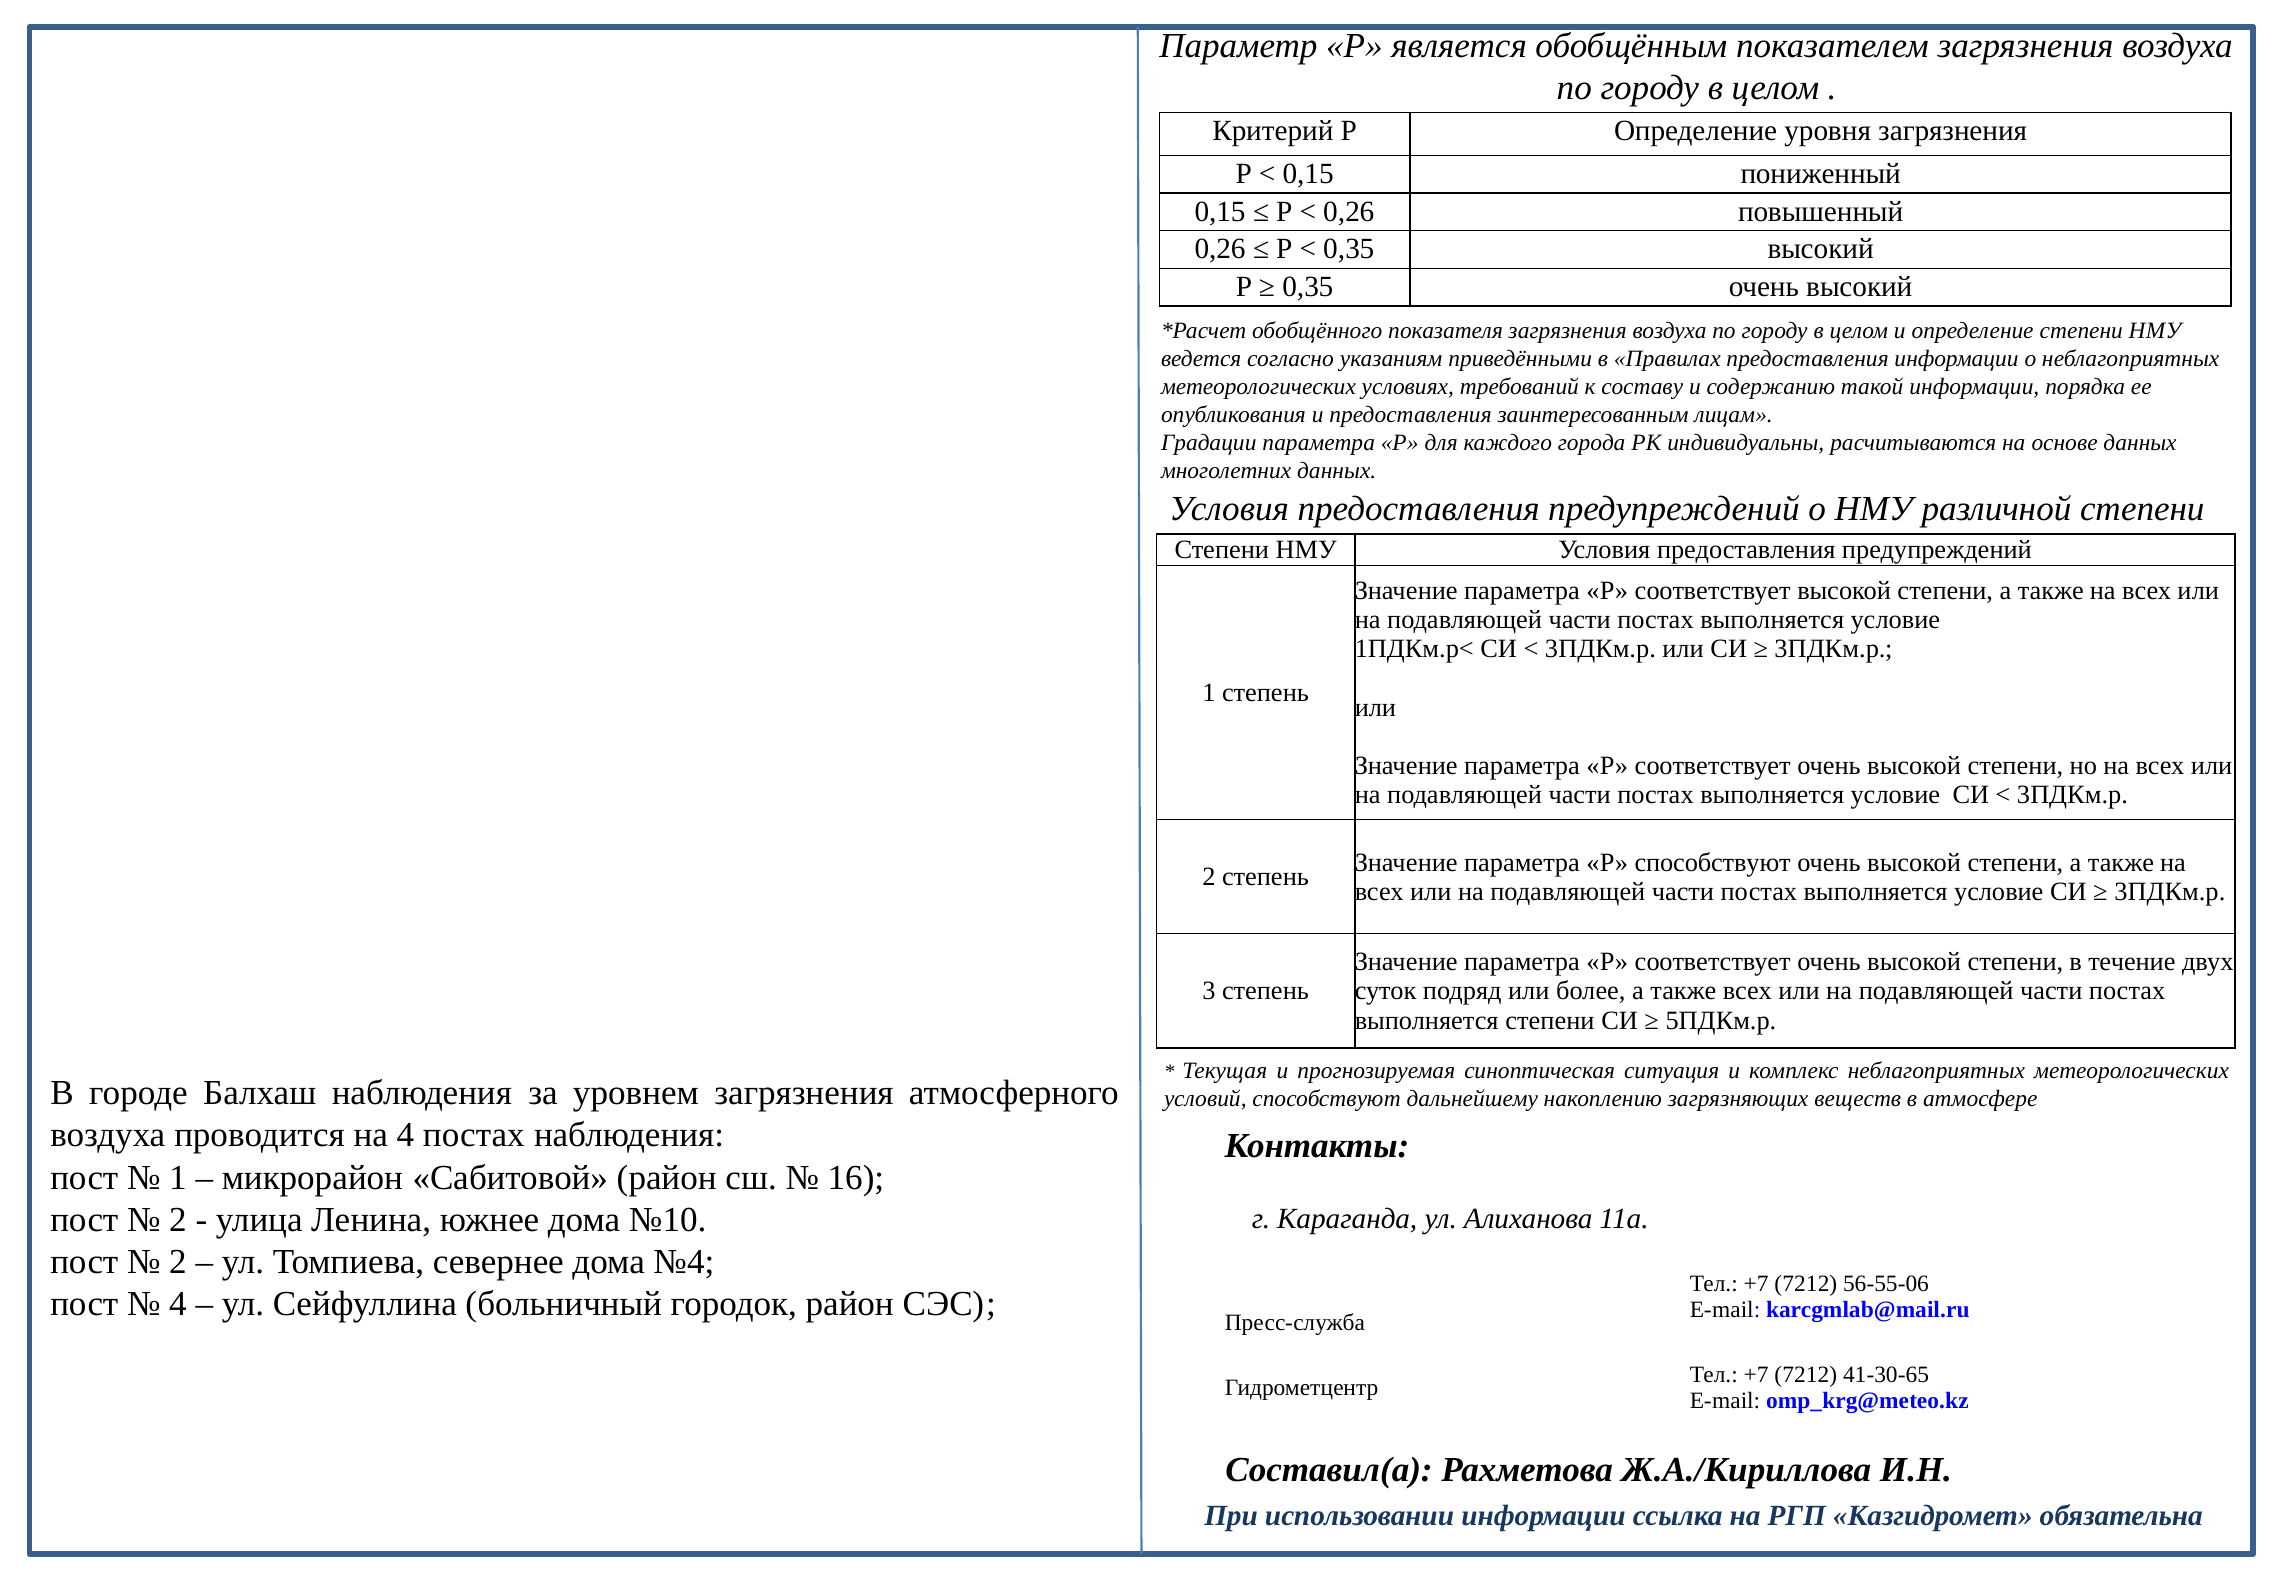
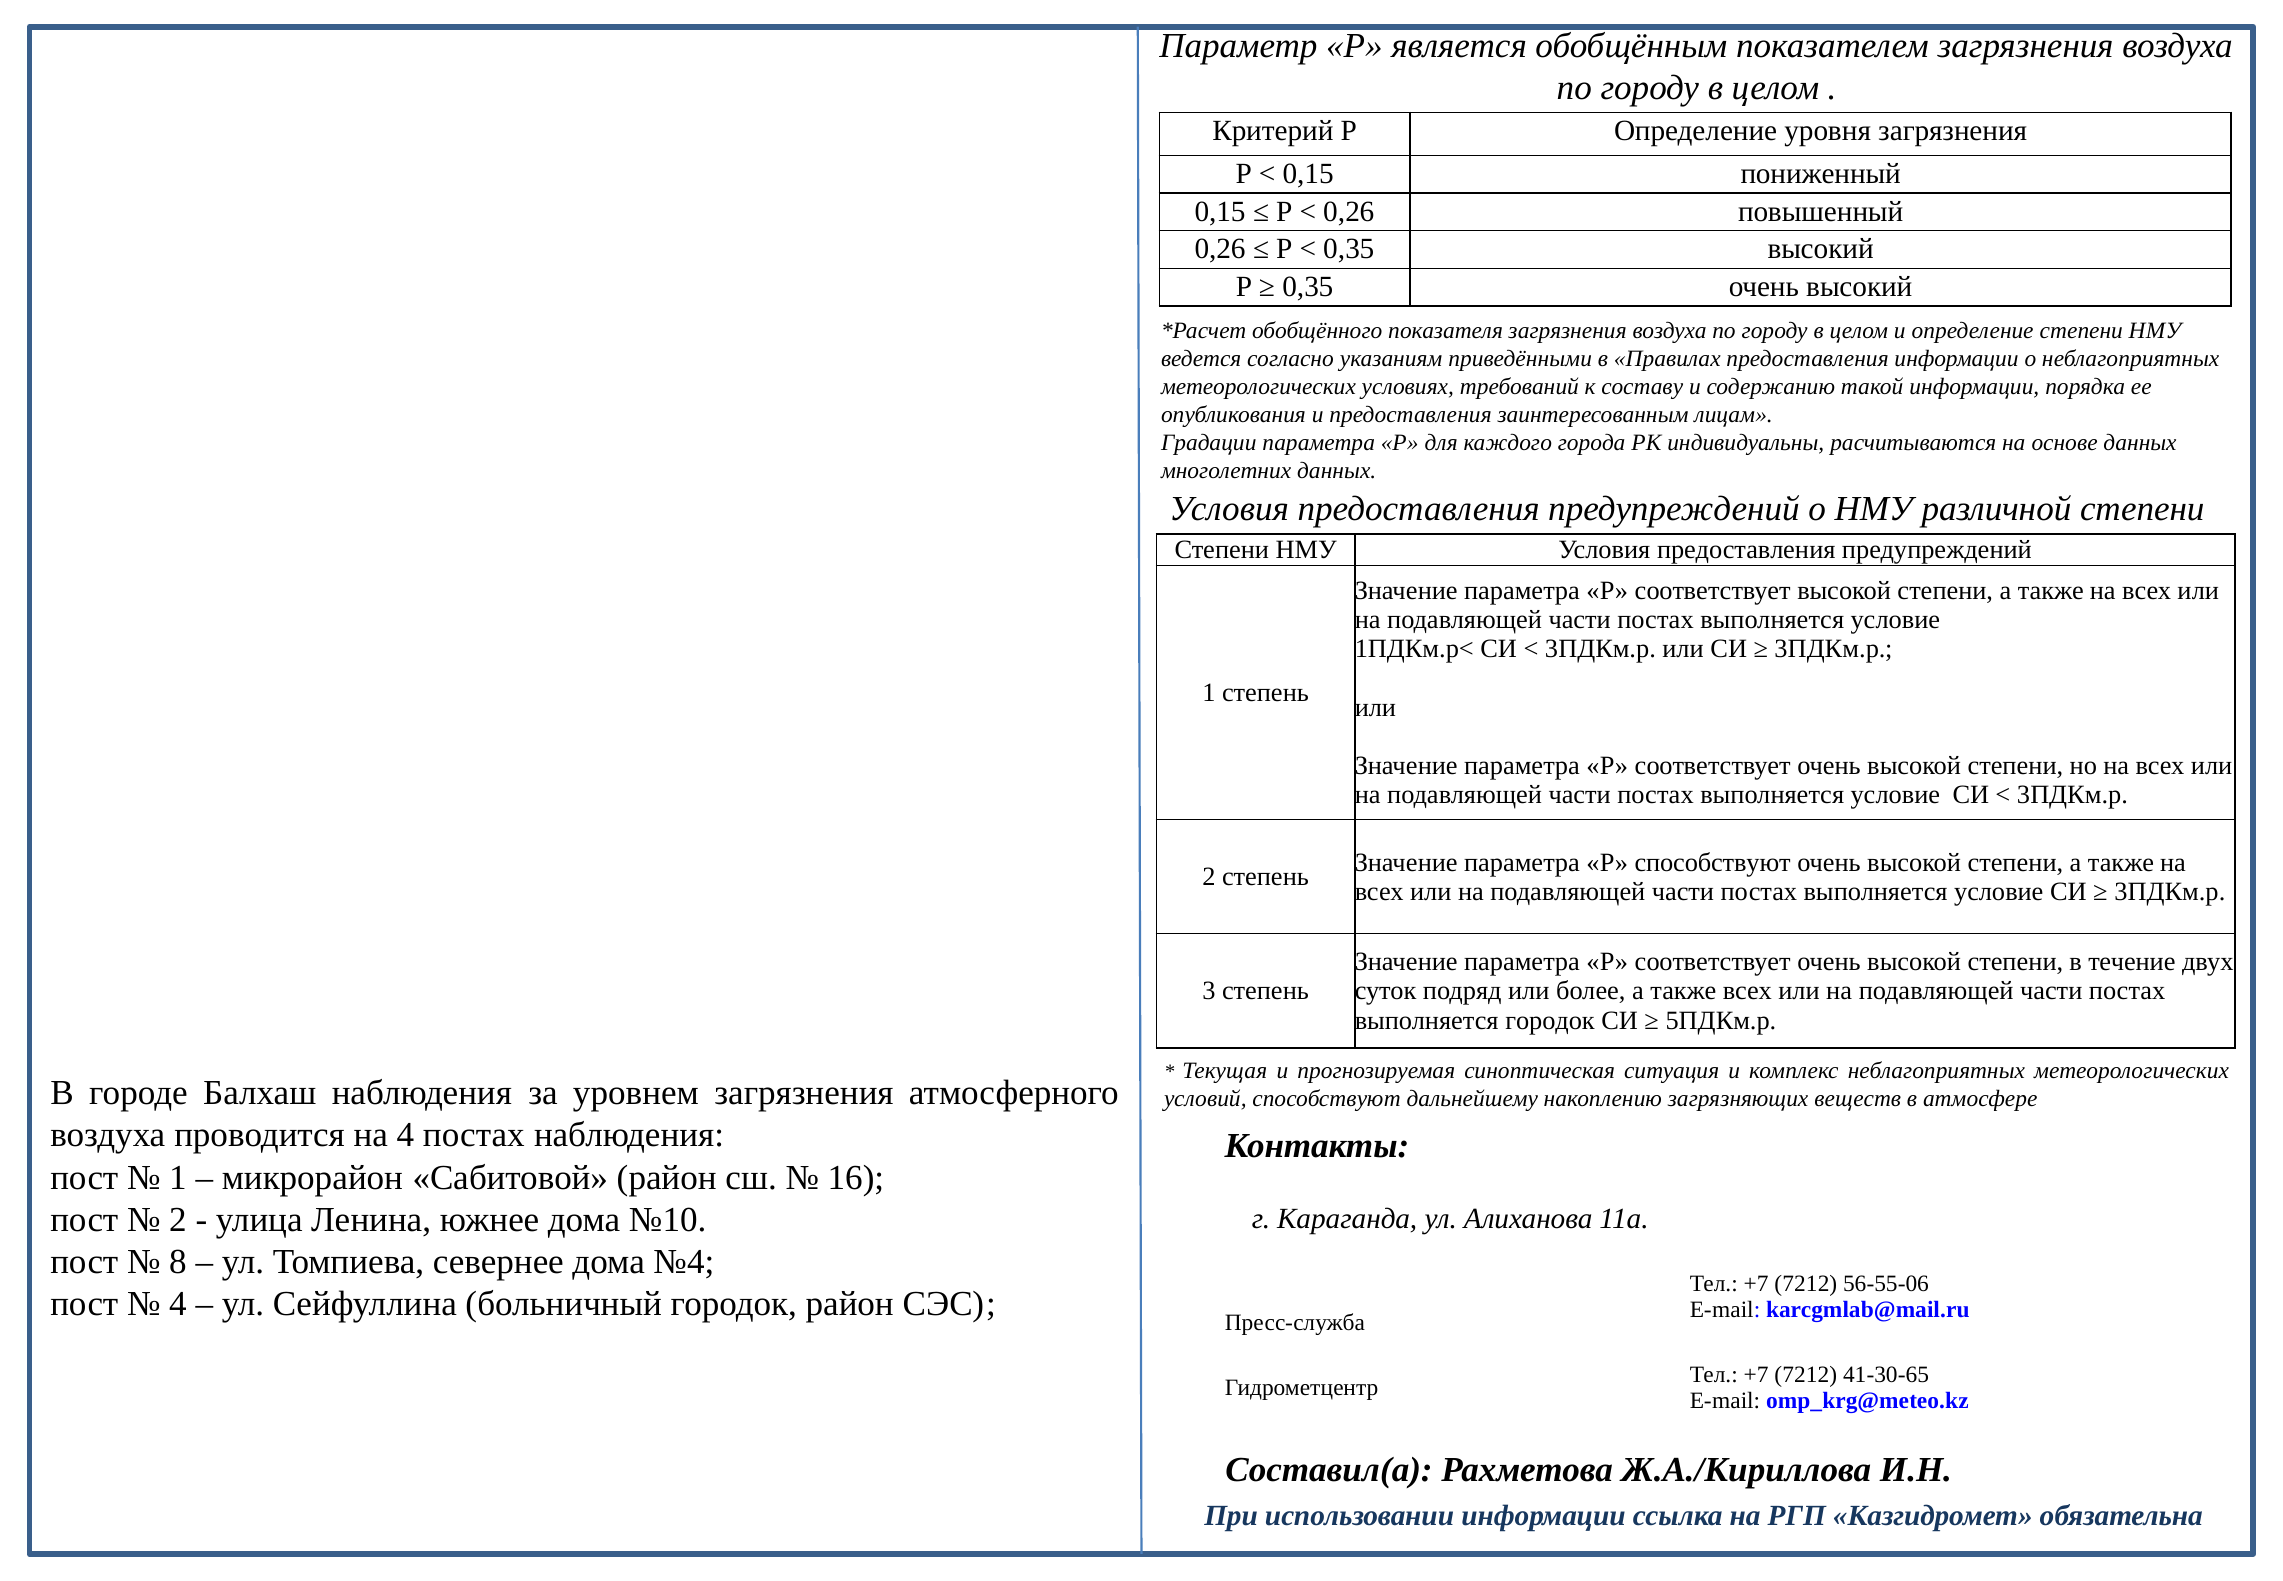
выполняется степени: степени -> городок
2 at (178, 1261): 2 -> 8
